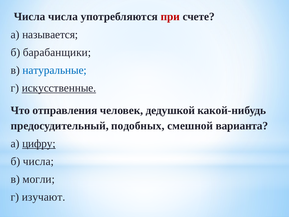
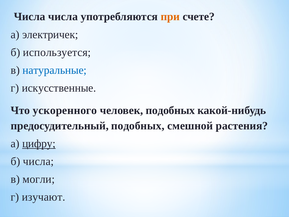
при colour: red -> orange
называется: называется -> электричек
барабанщики: барабанщики -> используется
искусственные underline: present -> none
отправления: отправления -> ускоренного
человек дедушкой: дедушкой -> подобных
варианта: варианта -> растения
